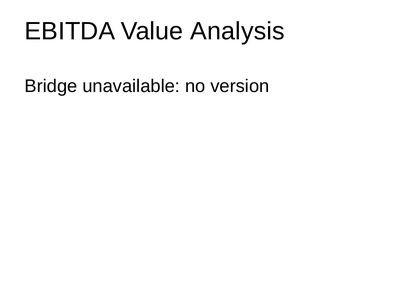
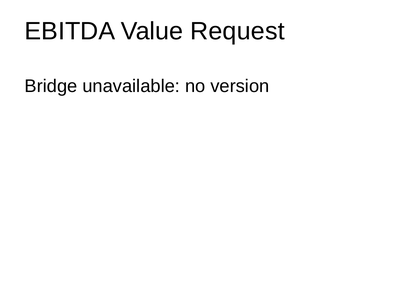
Analysis: Analysis -> Request
